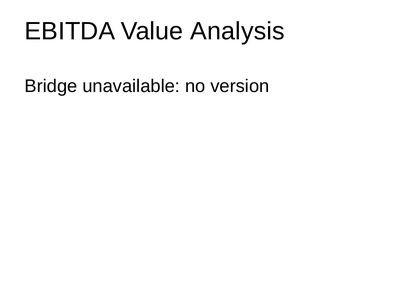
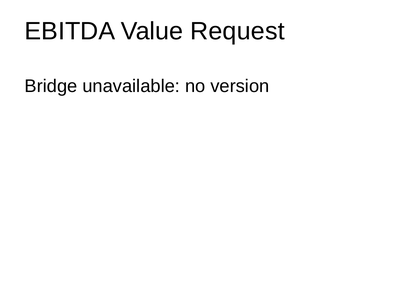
Analysis: Analysis -> Request
